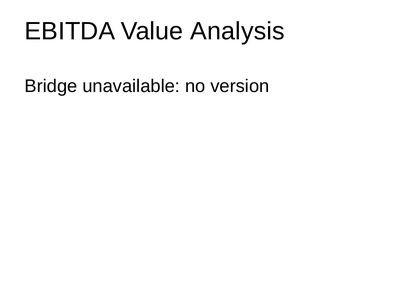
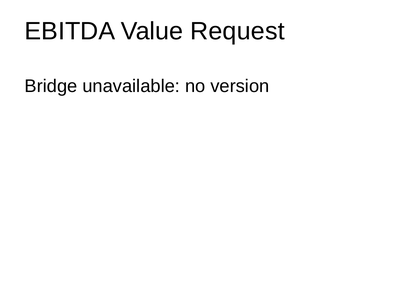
Analysis: Analysis -> Request
